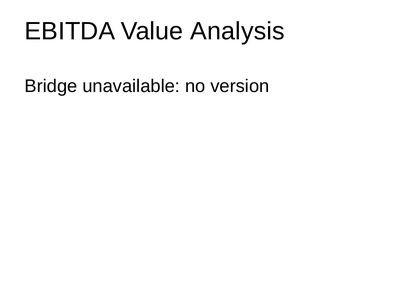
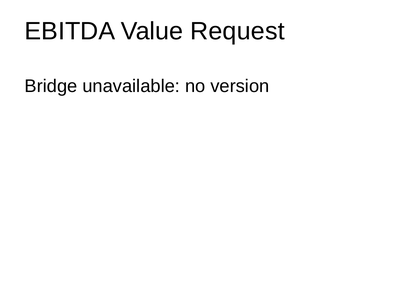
Analysis: Analysis -> Request
